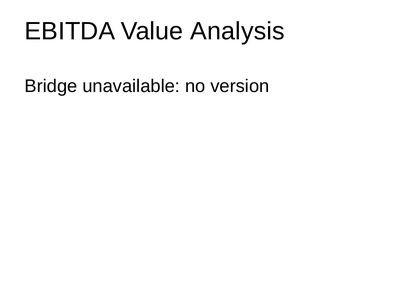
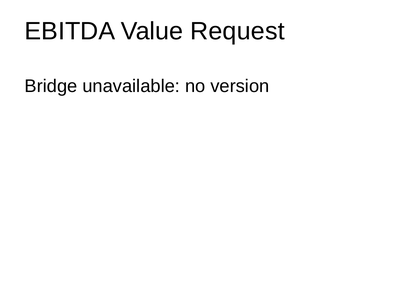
Analysis: Analysis -> Request
